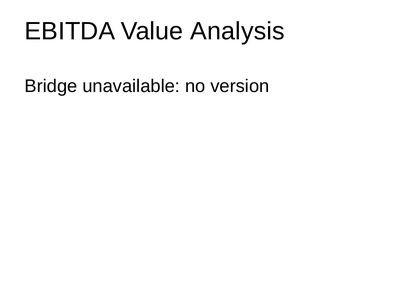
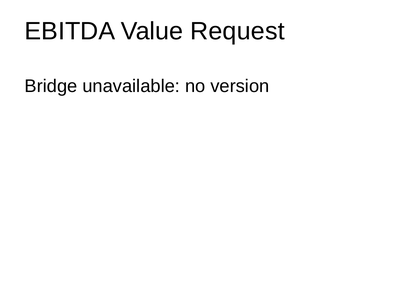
Analysis: Analysis -> Request
